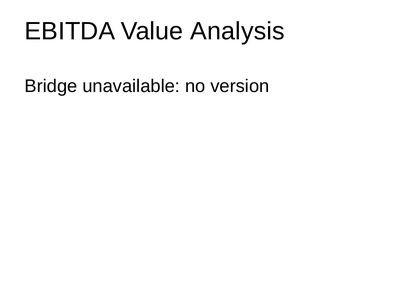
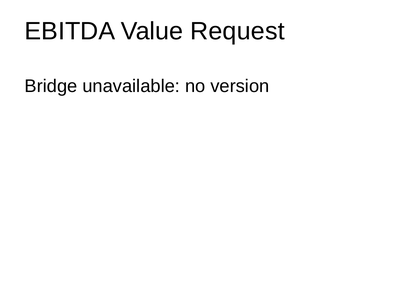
Analysis: Analysis -> Request
